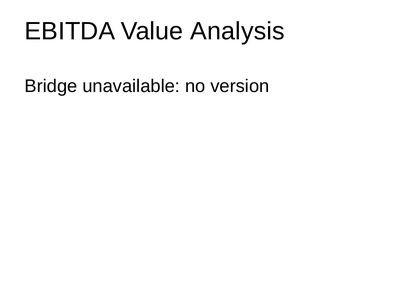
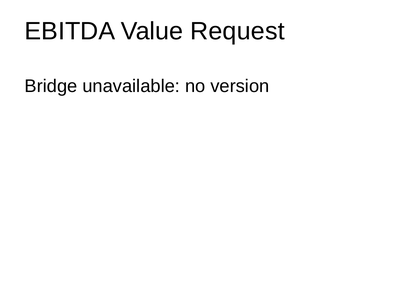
Analysis: Analysis -> Request
